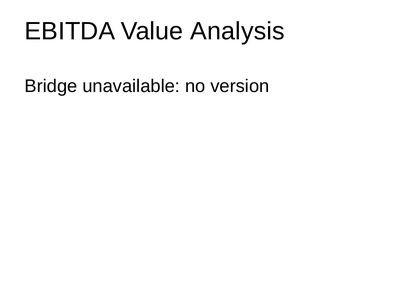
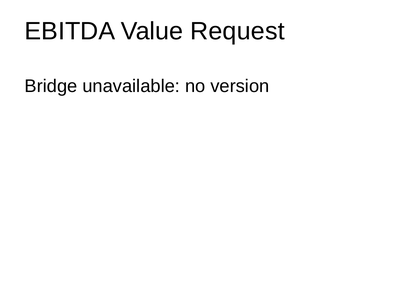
Analysis: Analysis -> Request
